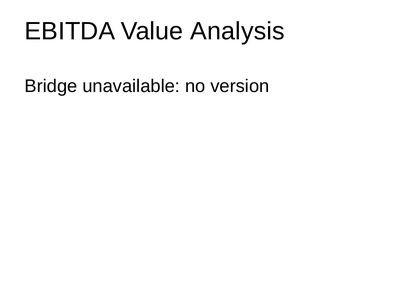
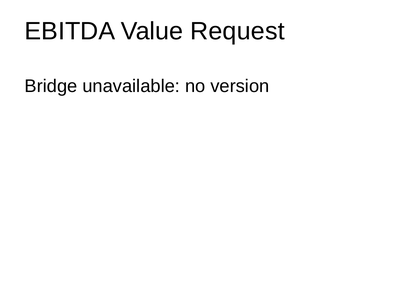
Analysis: Analysis -> Request
